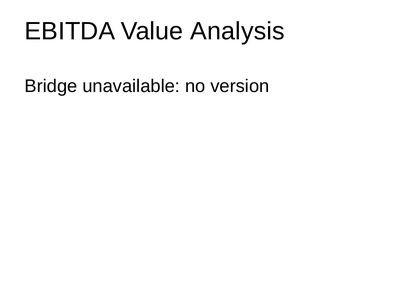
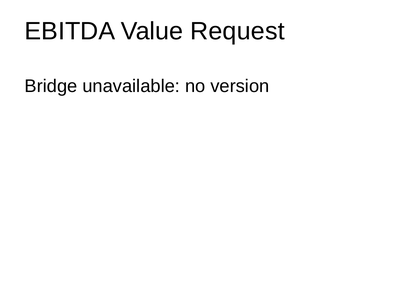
Analysis: Analysis -> Request
